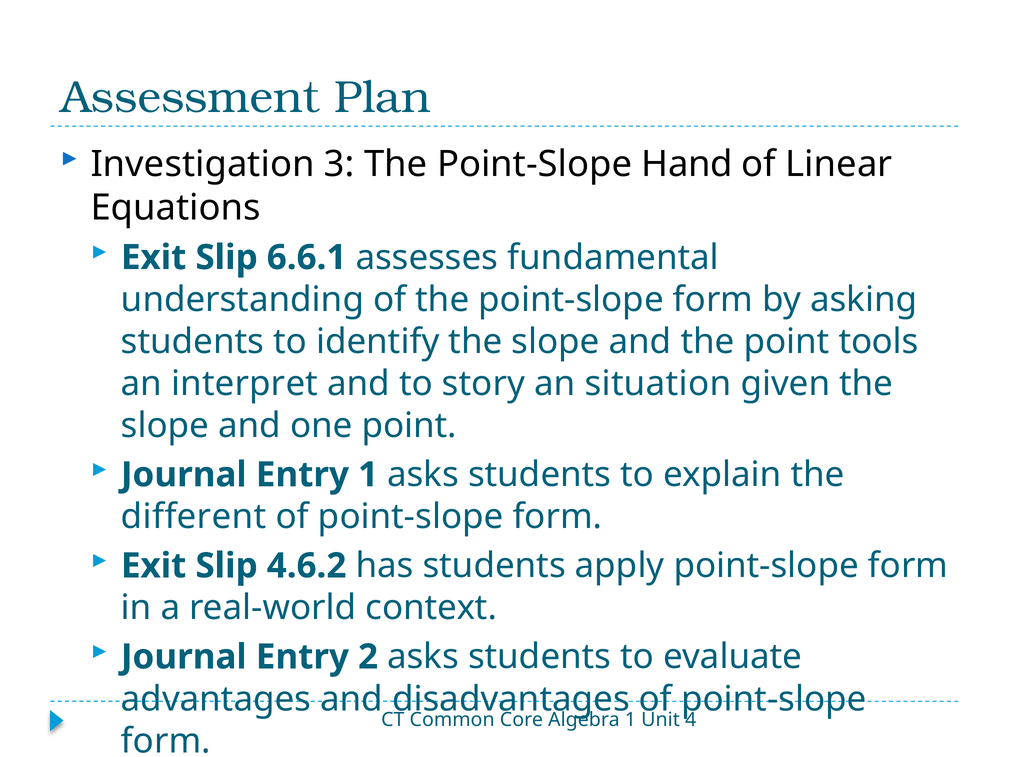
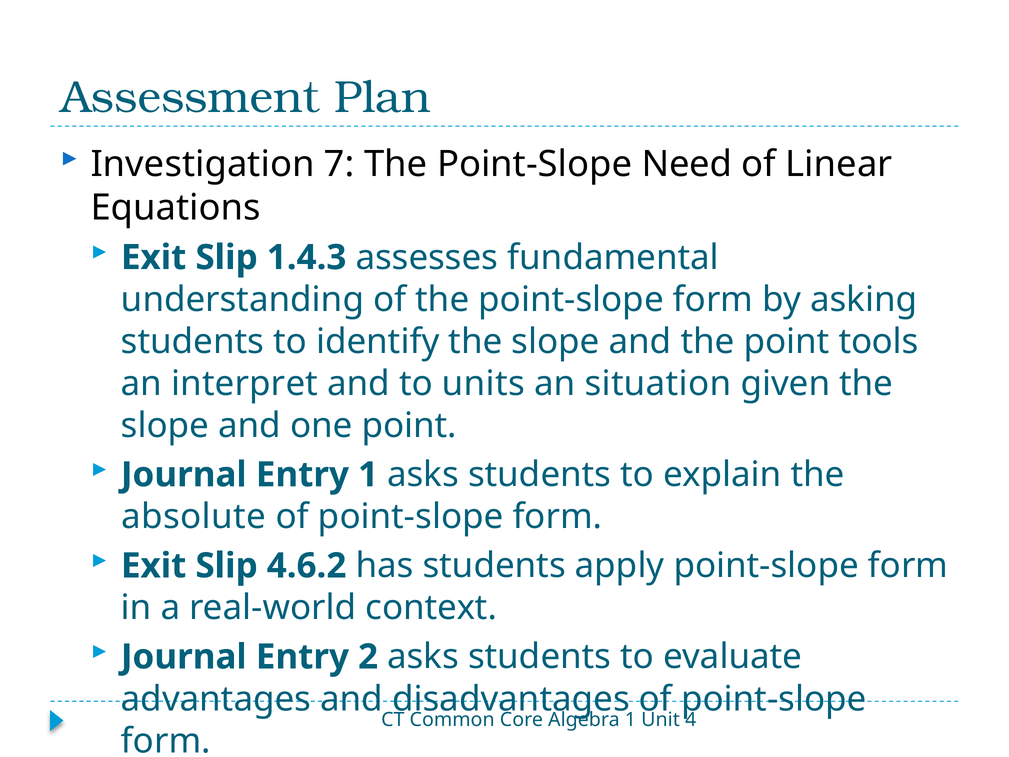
3: 3 -> 7
Hand: Hand -> Need
6.6.1: 6.6.1 -> 1.4.3
story: story -> units
different: different -> absolute
